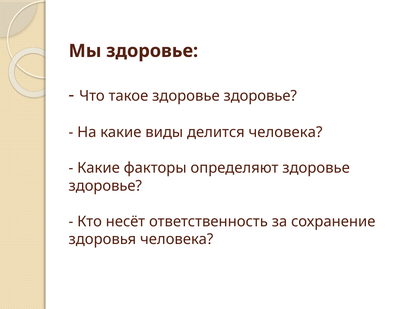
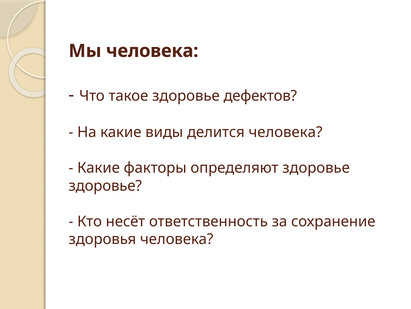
Мы здоровье: здоровье -> человека
такое здоровье здоровье: здоровье -> дефектов
